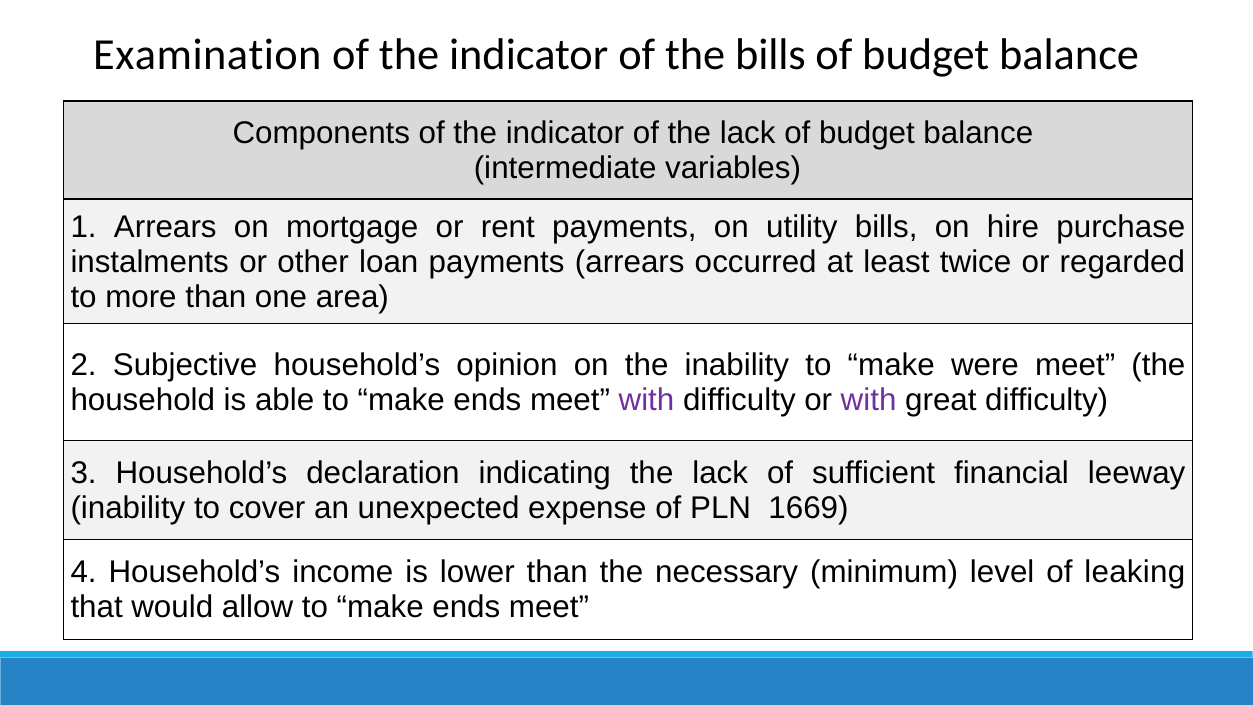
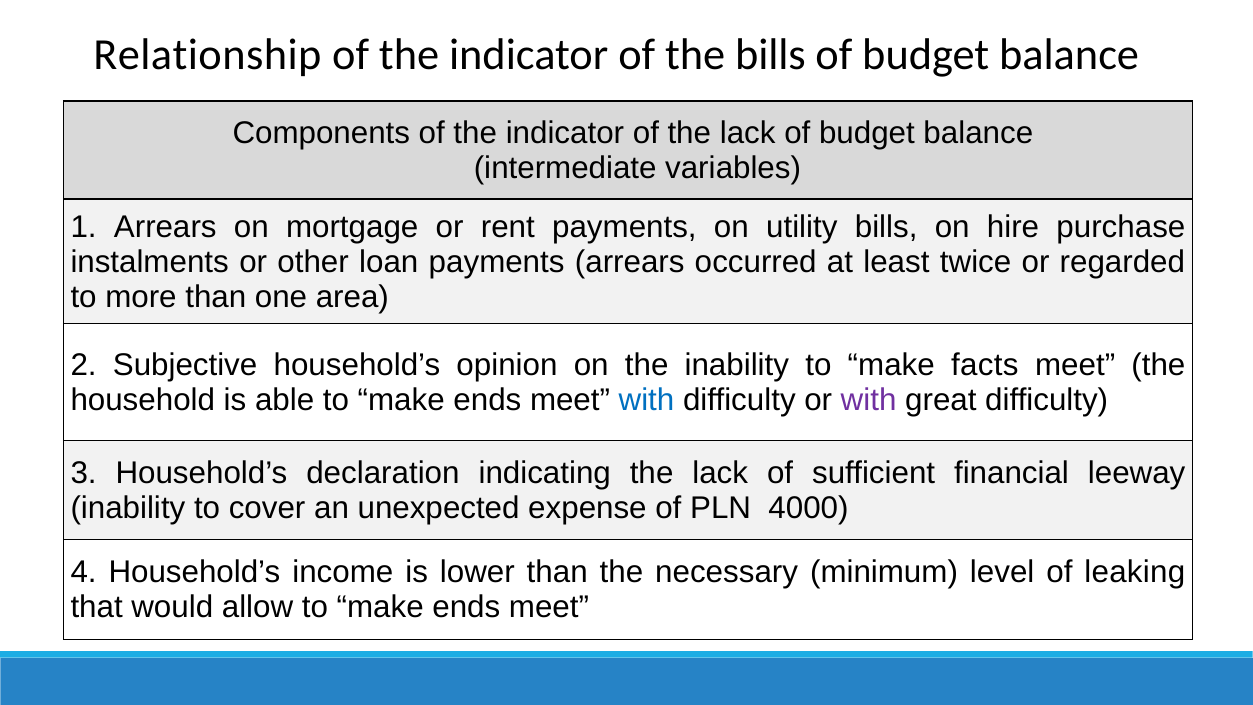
Examination: Examination -> Relationship
were: were -> facts
with at (646, 400) colour: purple -> blue
1669: 1669 -> 4000
